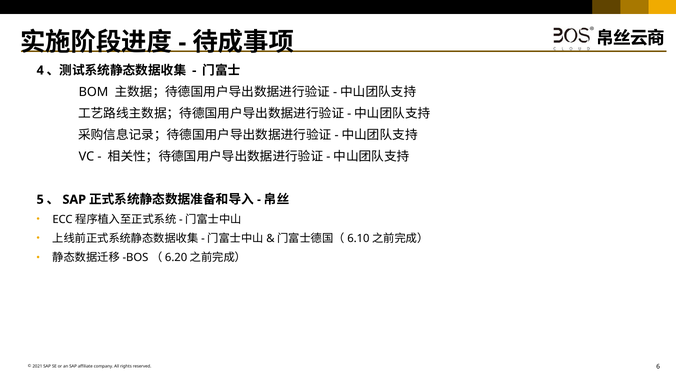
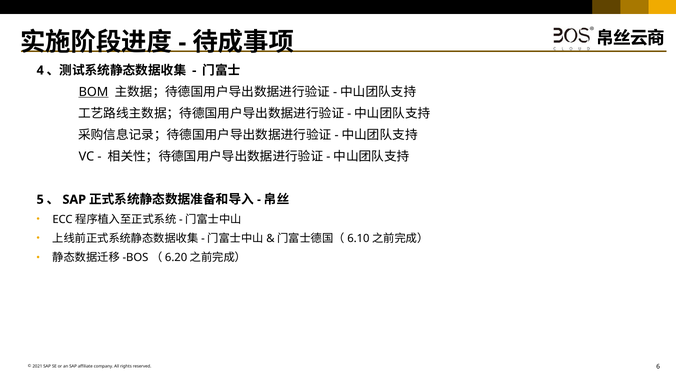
BOM underline: none -> present
